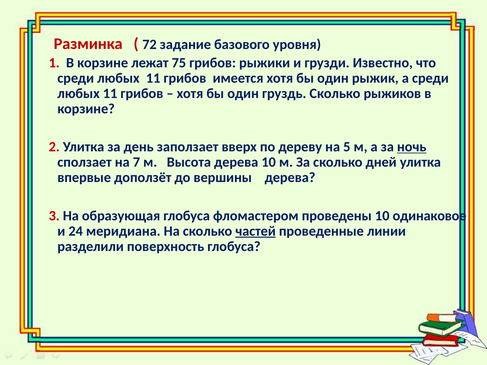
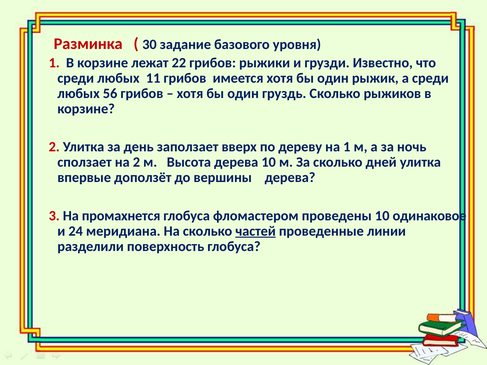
72: 72 -> 30
75: 75 -> 22
11 at (110, 93): 11 -> 56
на 5: 5 -> 1
ночь underline: present -> none
на 7: 7 -> 2
образующая: образующая -> промахнется
